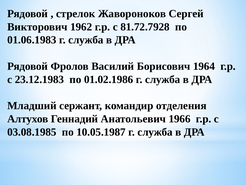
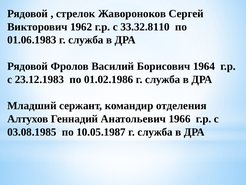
81.72.7928: 81.72.7928 -> 33.32.8110
